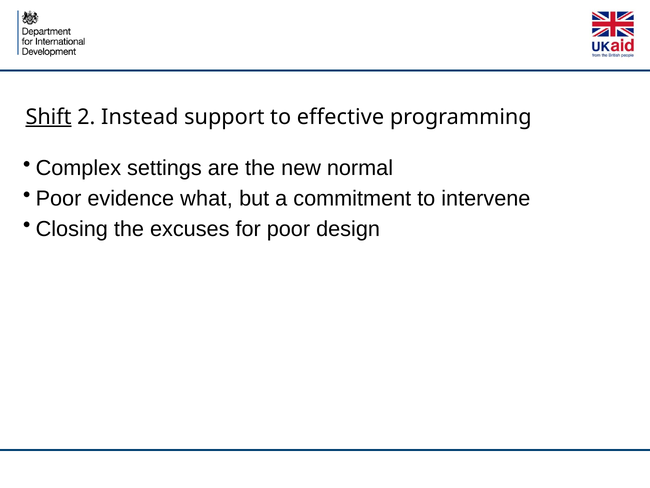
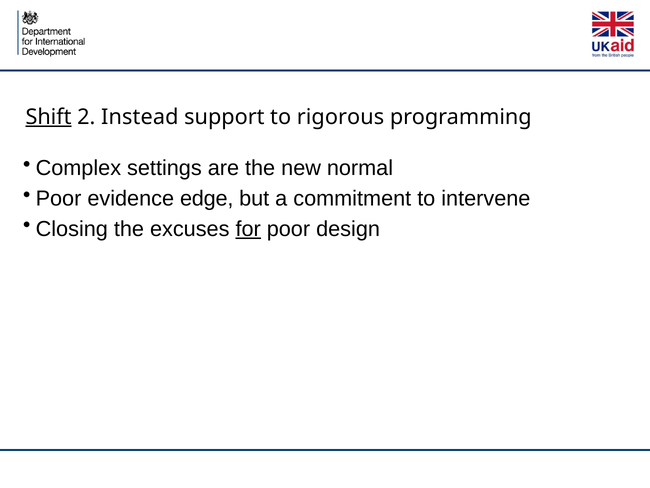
effective: effective -> rigorous
what: what -> edge
for underline: none -> present
